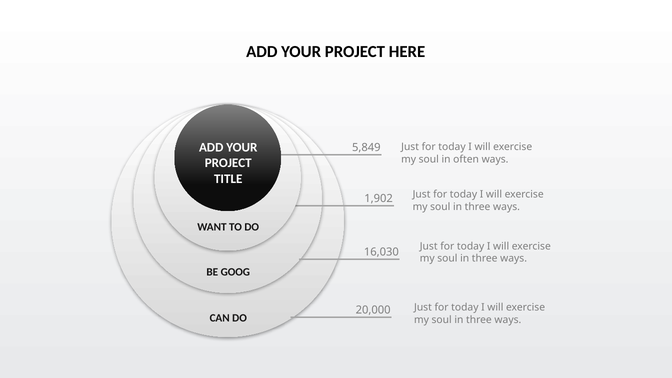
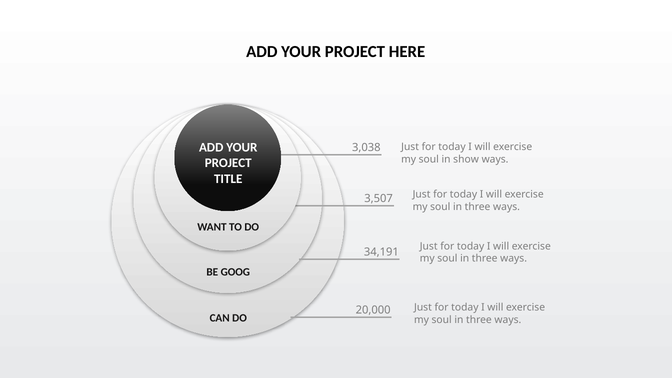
5,849: 5,849 -> 3,038
often: often -> show
1,902: 1,902 -> 3,507
16,030: 16,030 -> 34,191
